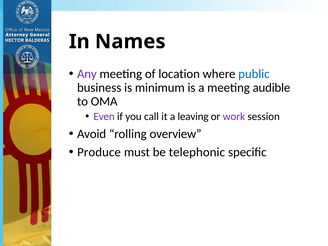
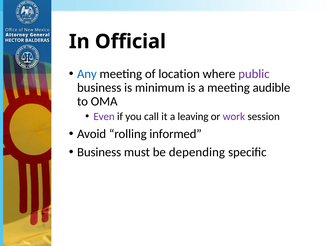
Names: Names -> Official
Any colour: purple -> blue
public colour: blue -> purple
overview: overview -> informed
Produce at (99, 152): Produce -> Business
telephonic: telephonic -> depending
